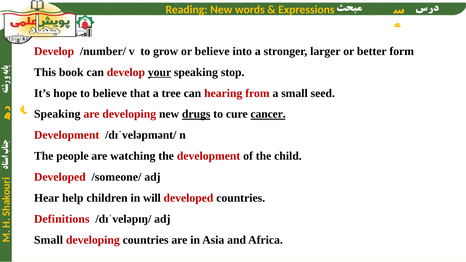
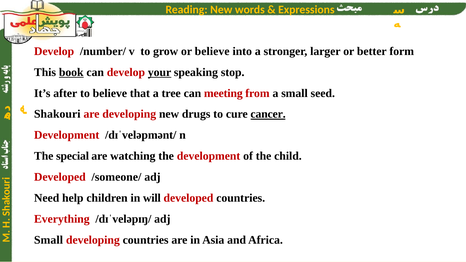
book underline: none -> present
hope: hope -> after
hearing: hearing -> meeting
Speaking at (57, 114): Speaking -> Shakouri
drugs underline: present -> none
people: people -> special
Hear: Hear -> Need
Definitions: Definitions -> Everything
